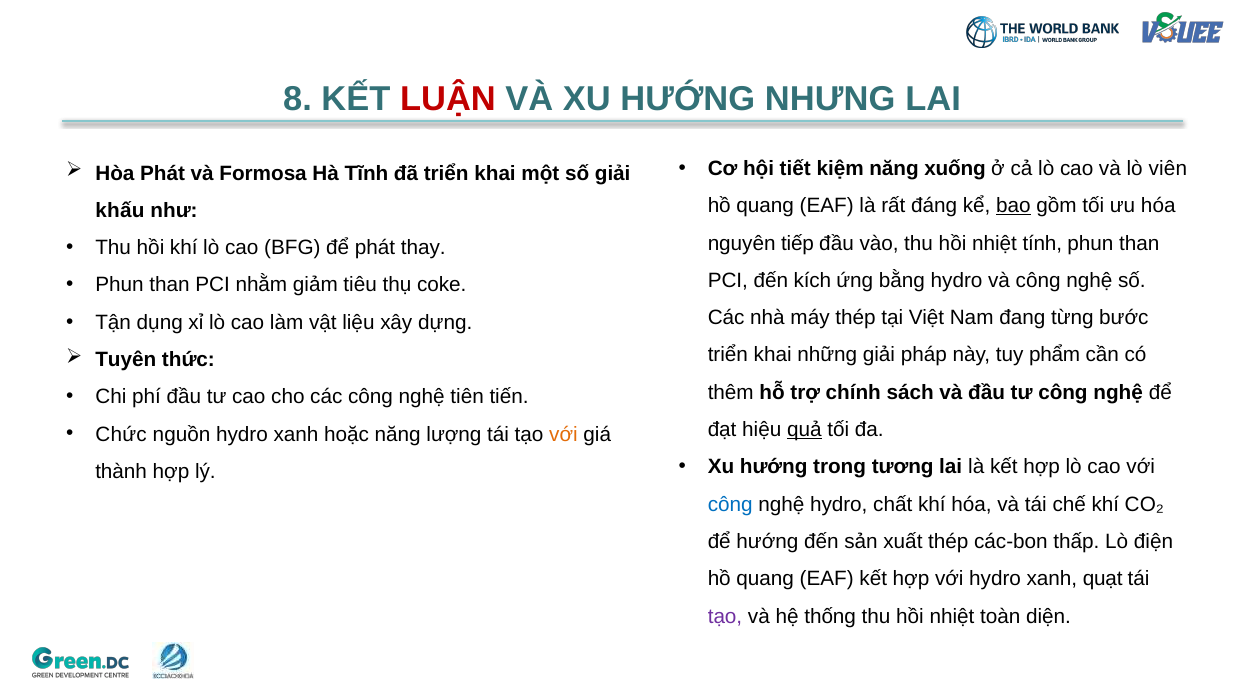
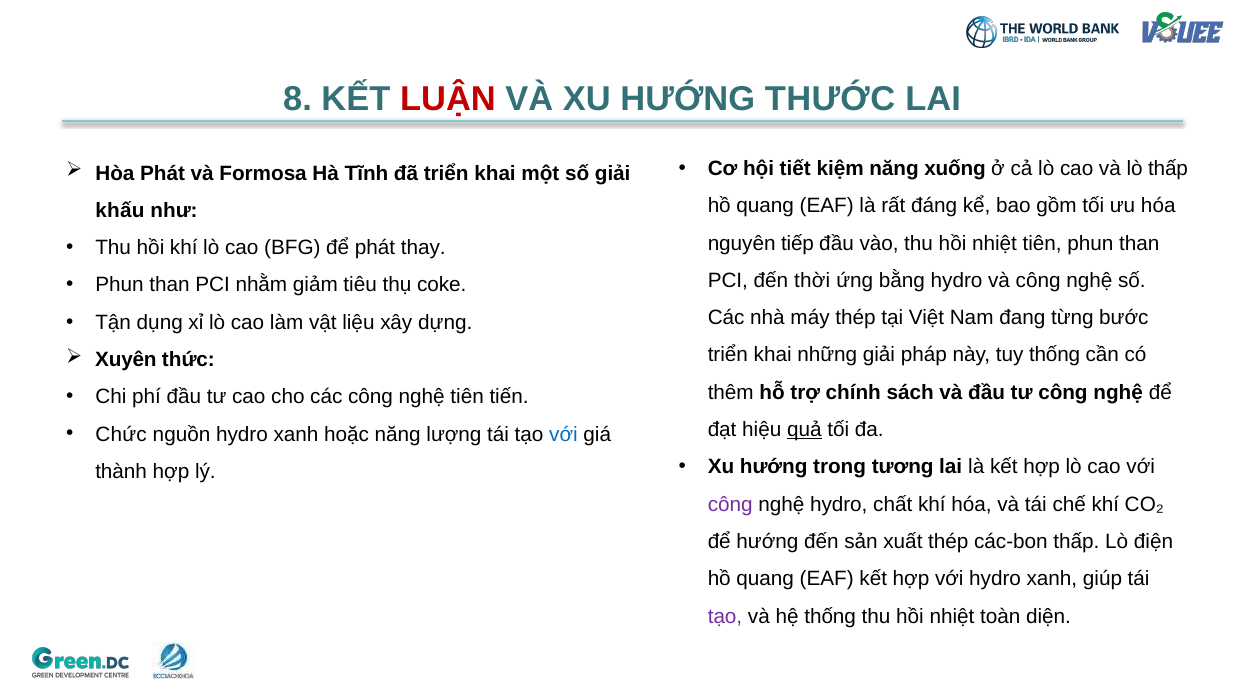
NHƯNG: NHƯNG -> THƯỚC
lò viên: viên -> thấp
bao underline: present -> none
nhiệt tính: tính -> tiên
kích: kích -> thời
tuy phẩm: phẩm -> thống
Tuyên: Tuyên -> Xuyên
với at (563, 435) colour: orange -> blue
công at (730, 505) colour: blue -> purple
quạt: quạt -> giúp
